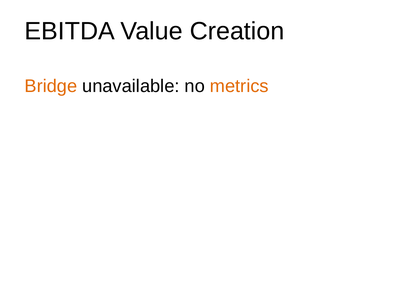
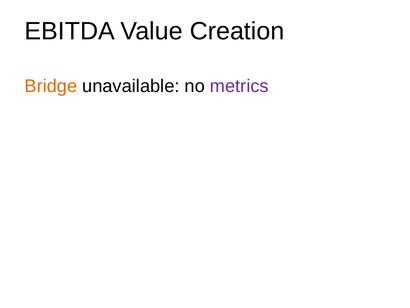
metrics colour: orange -> purple
